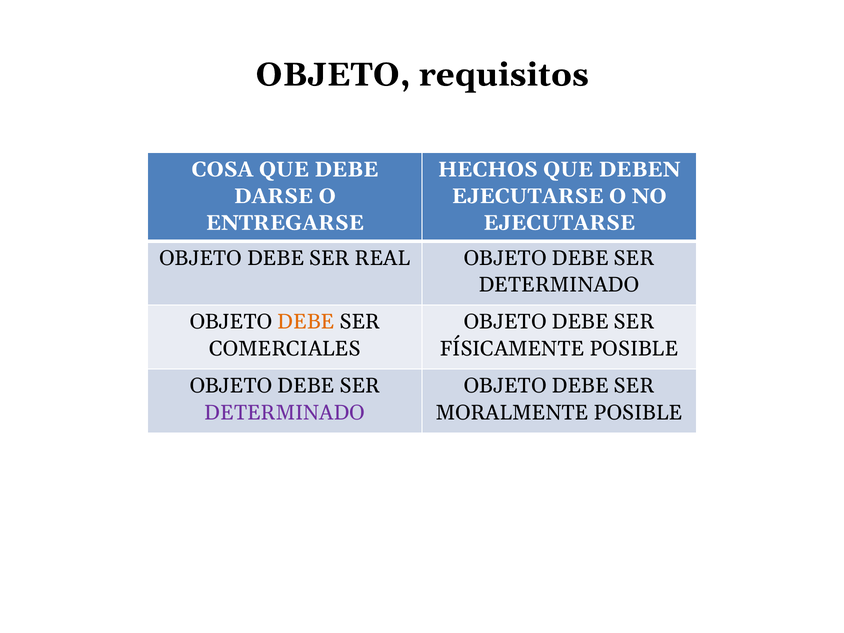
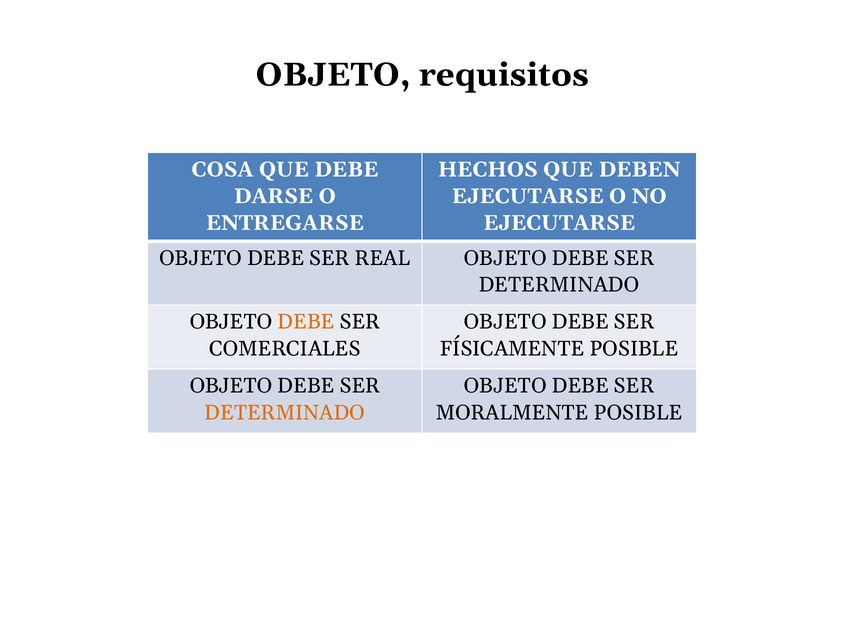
DETERMINADO at (285, 413) colour: purple -> orange
